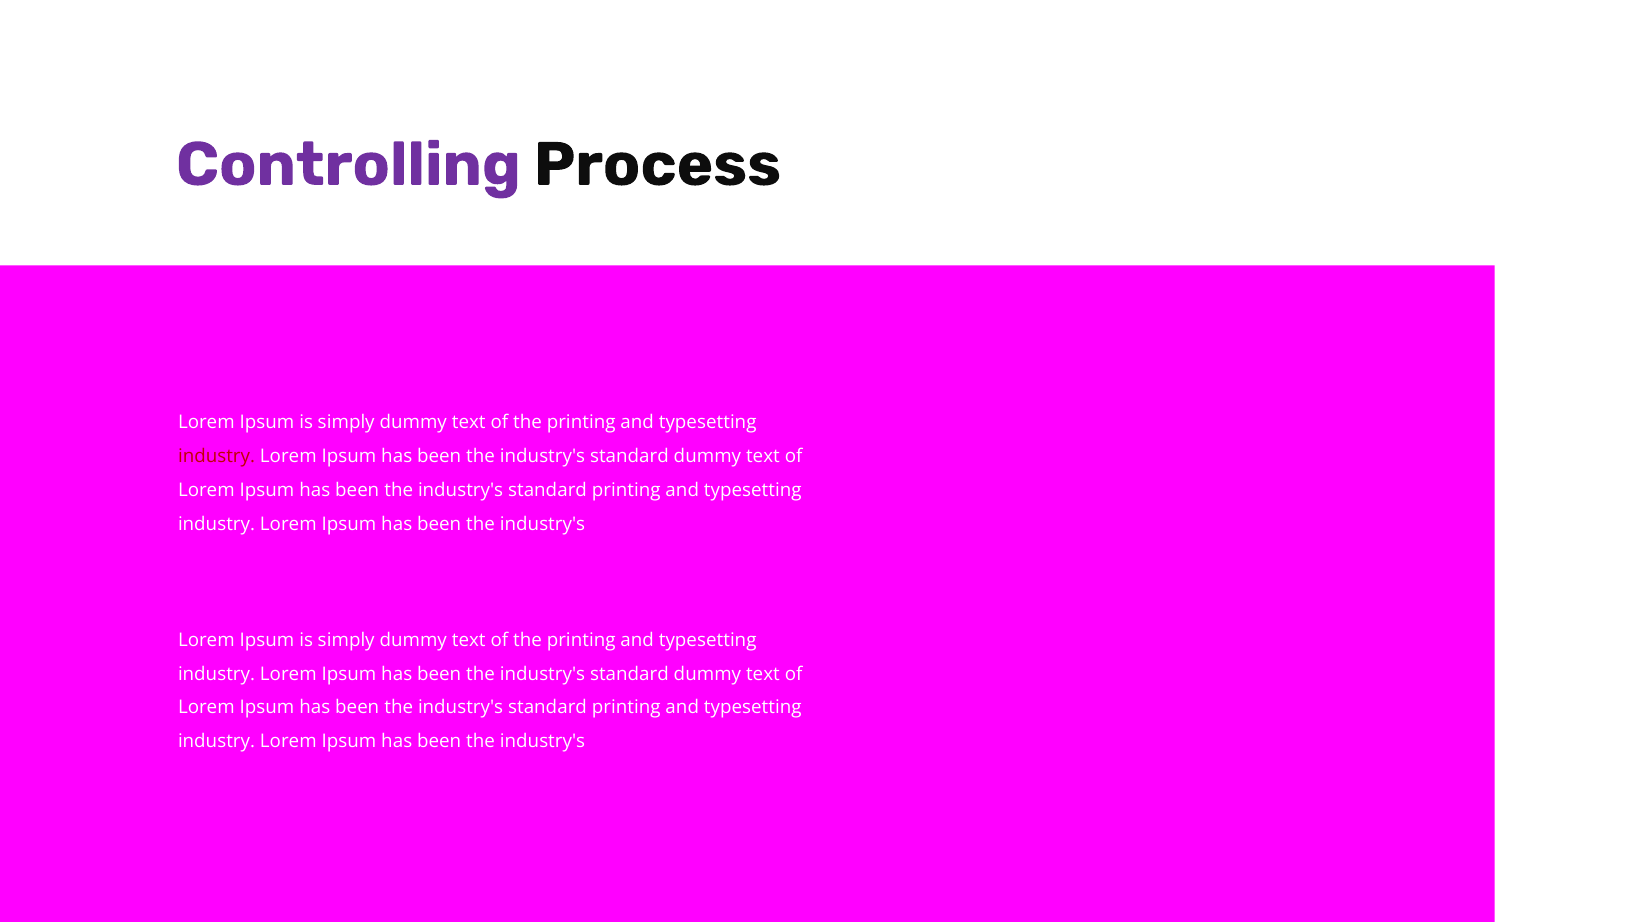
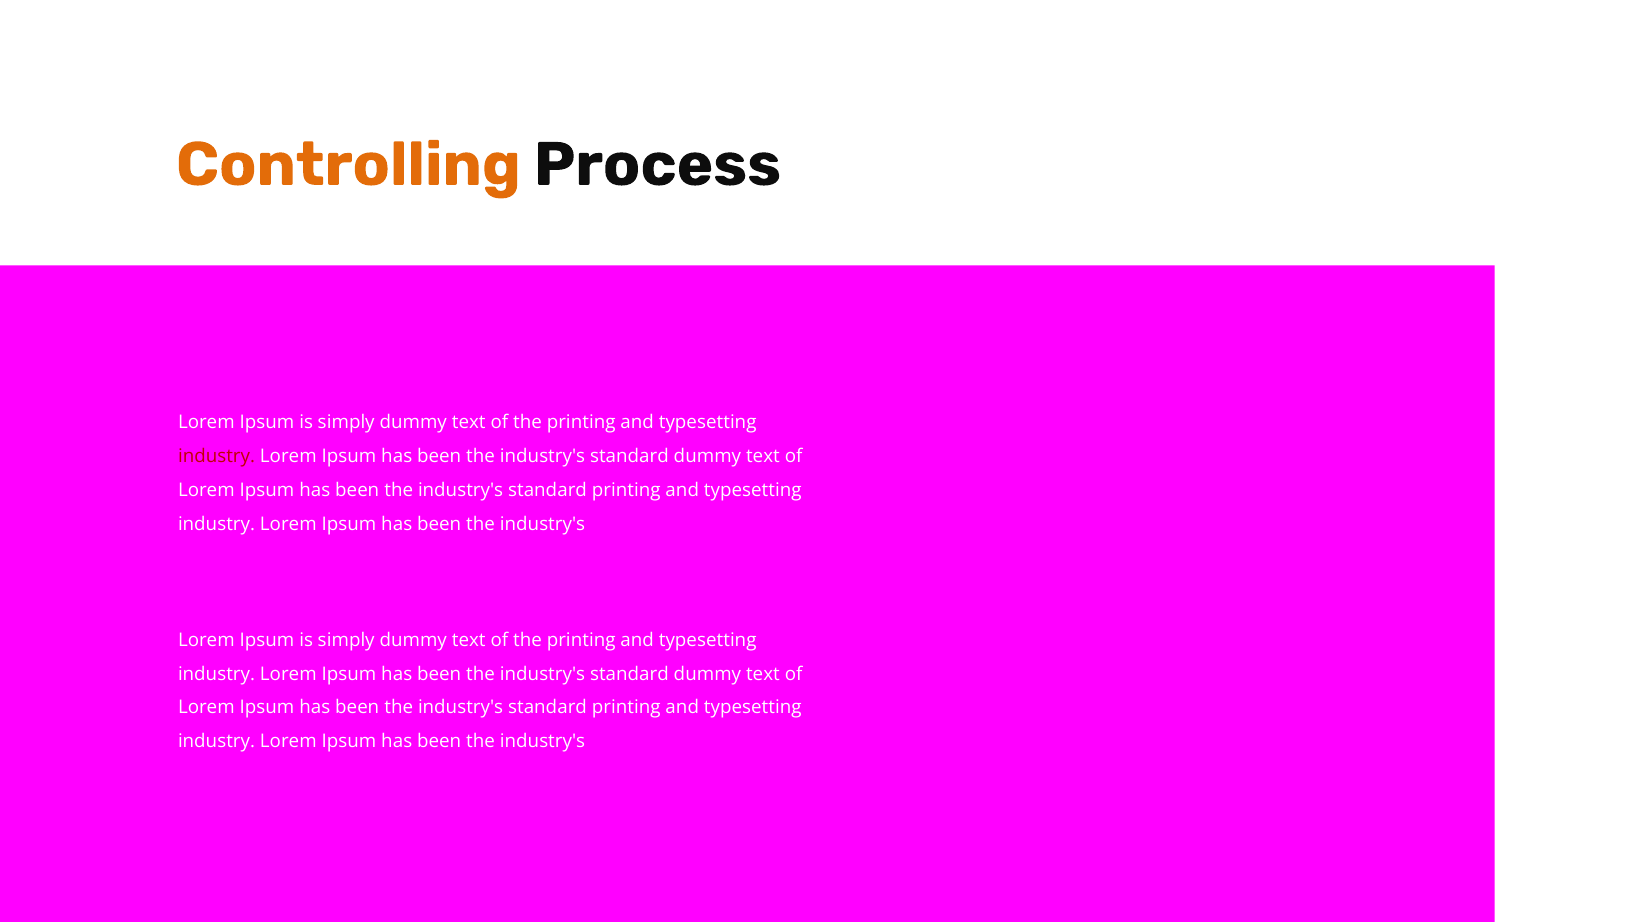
Controlling colour: purple -> orange
